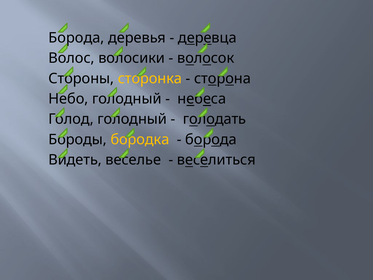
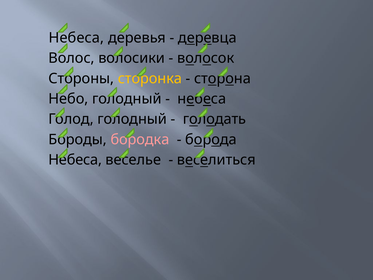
Борода at (76, 38): Борода -> Небеса
бородка colour: yellow -> pink
Видеть at (75, 160): Видеть -> Небеса
